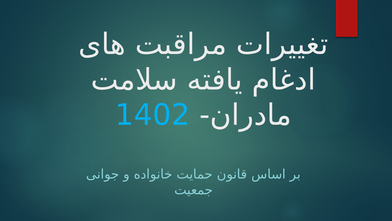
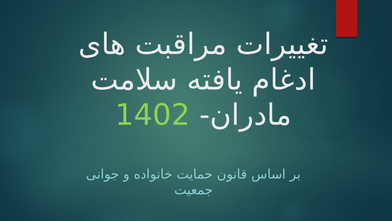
1402 colour: light blue -> light green
